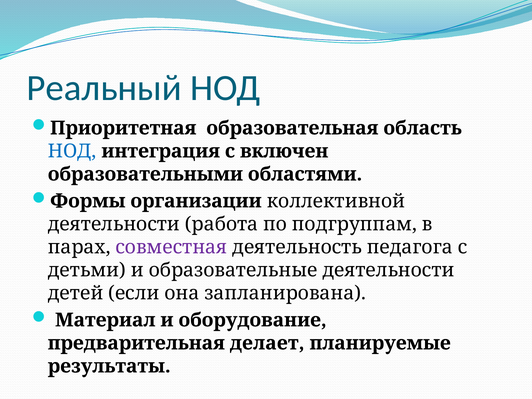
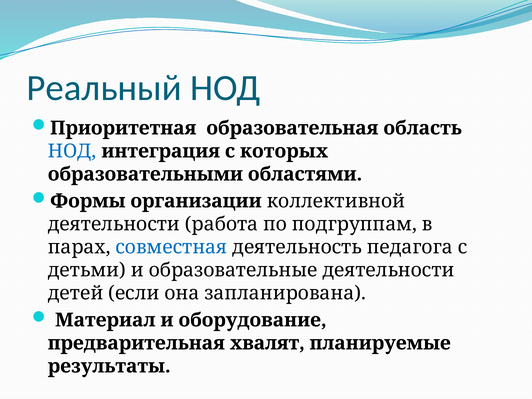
включен: включен -> которых
совместная colour: purple -> blue
делает: делает -> хвалят
